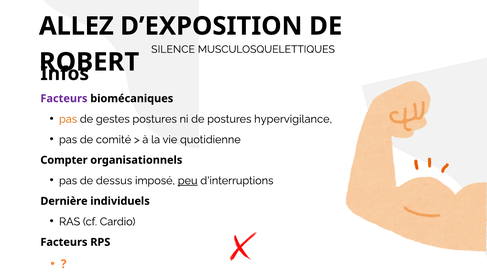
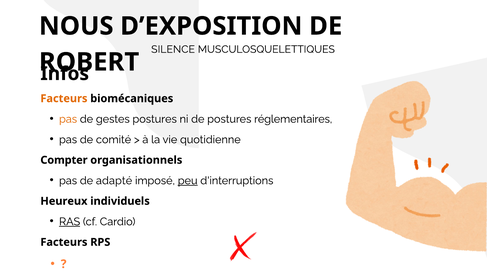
ALLEZ: ALLEZ -> NOUS
Facteurs at (64, 99) colour: purple -> orange
hypervigilance: hypervigilance -> réglementaires
dessus: dessus -> adapté
Dernière: Dernière -> Heureux
RAS underline: none -> present
